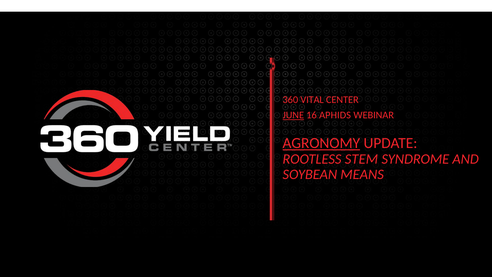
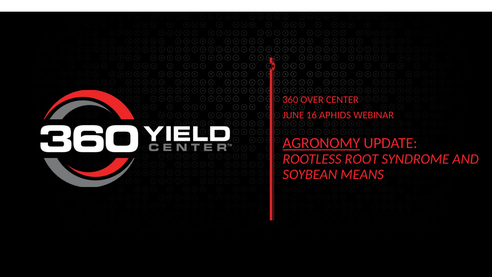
VITAL: VITAL -> OVER
JUNE underline: present -> none
STEM: STEM -> ROOT
